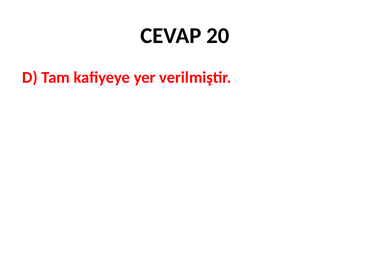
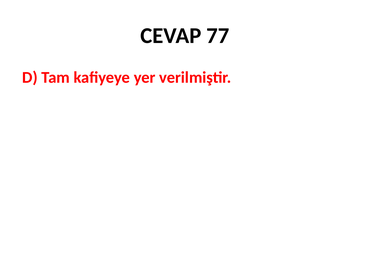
20: 20 -> 77
